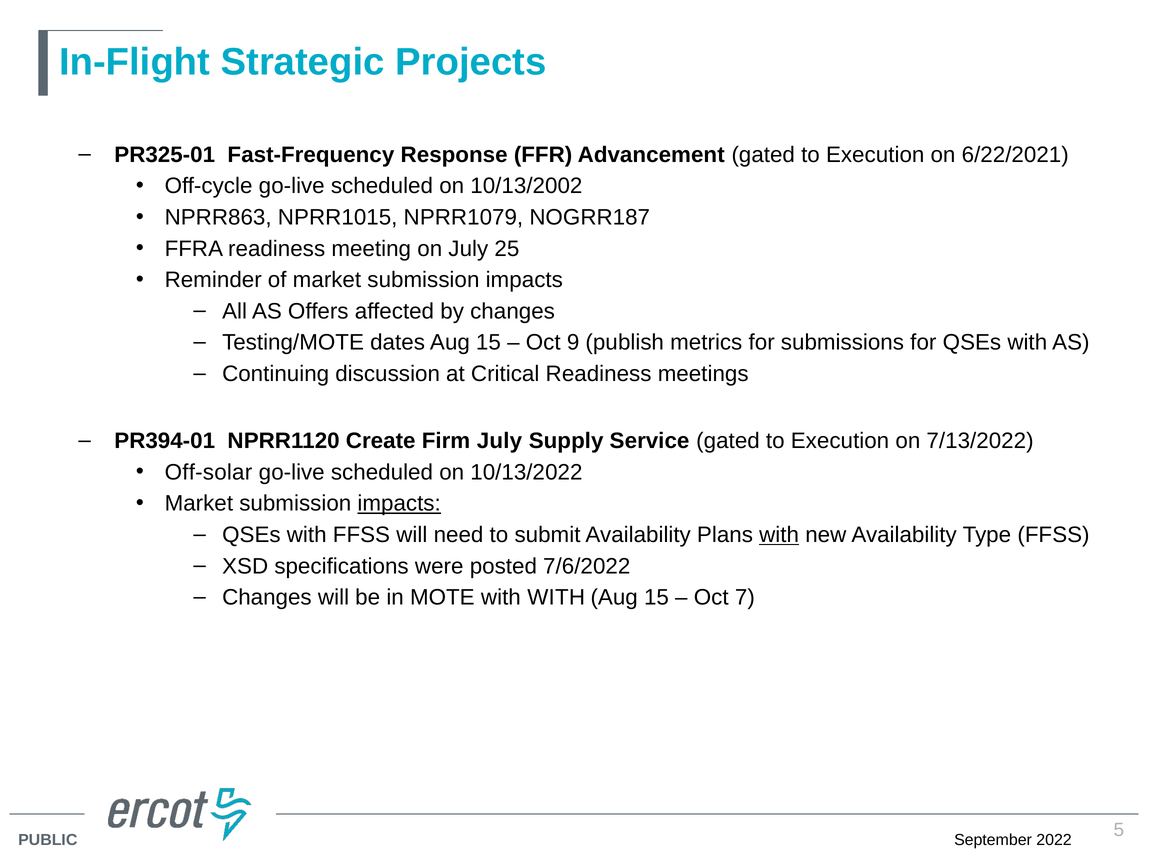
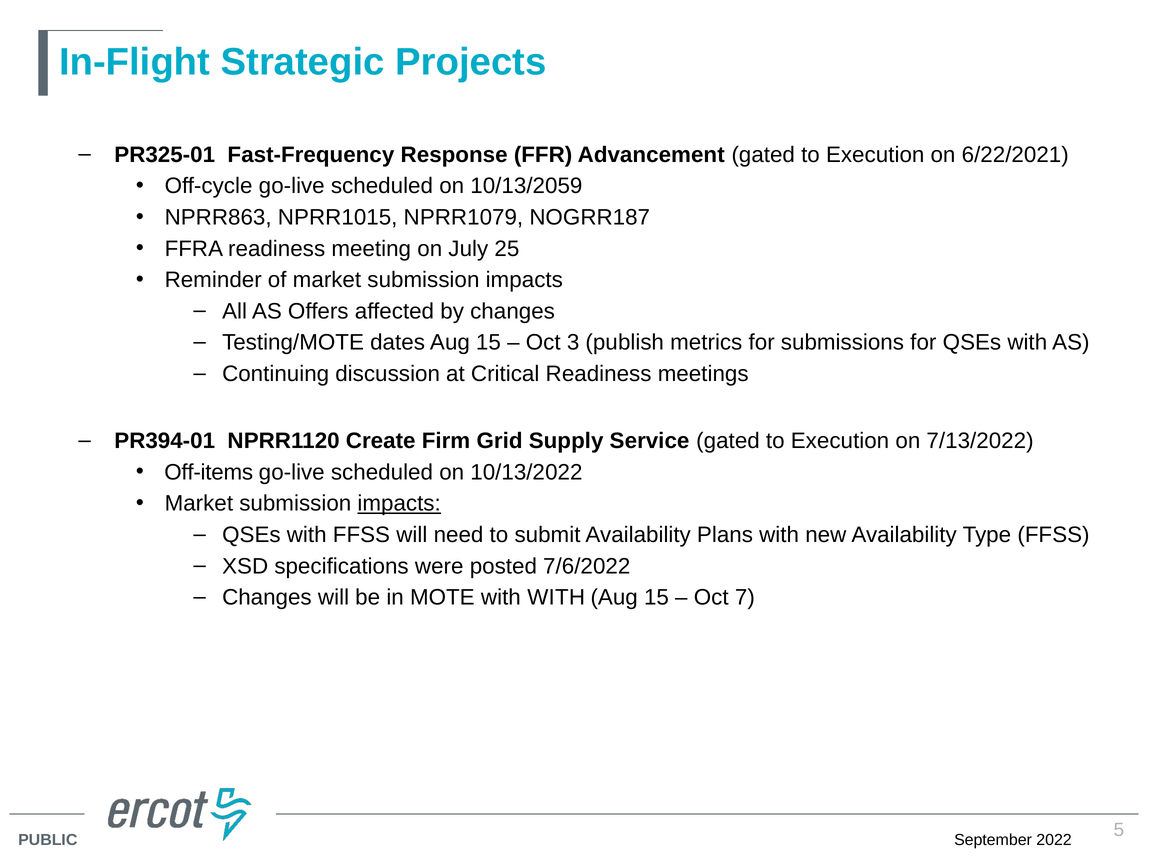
10/13/2002: 10/13/2002 -> 10/13/2059
9: 9 -> 3
Firm July: July -> Grid
Off-solar: Off-solar -> Off-items
with at (779, 535) underline: present -> none
